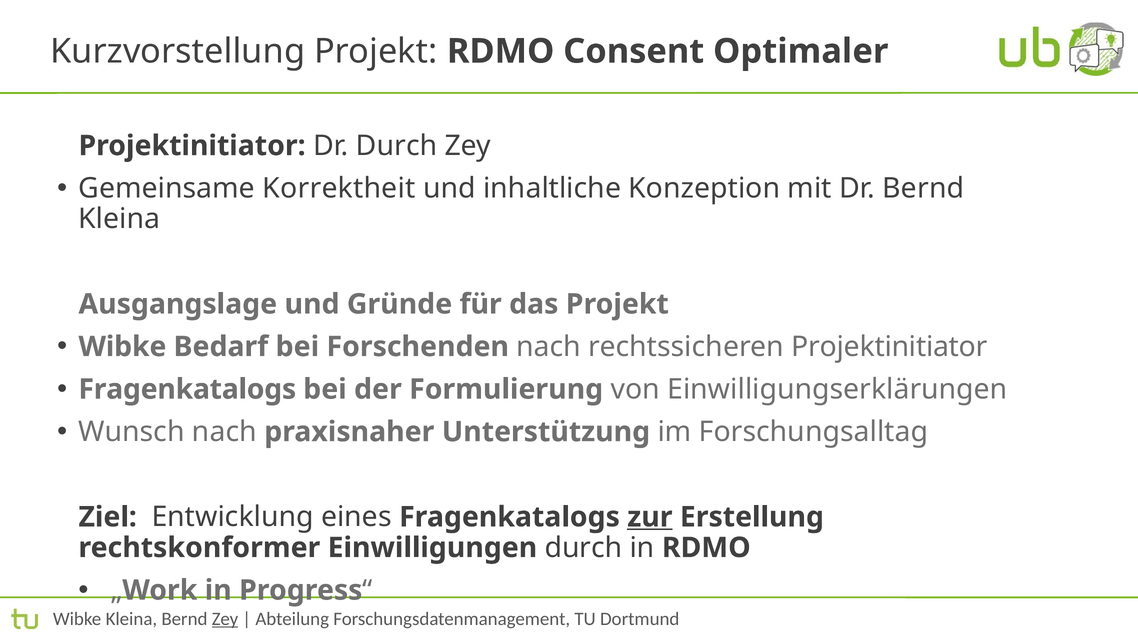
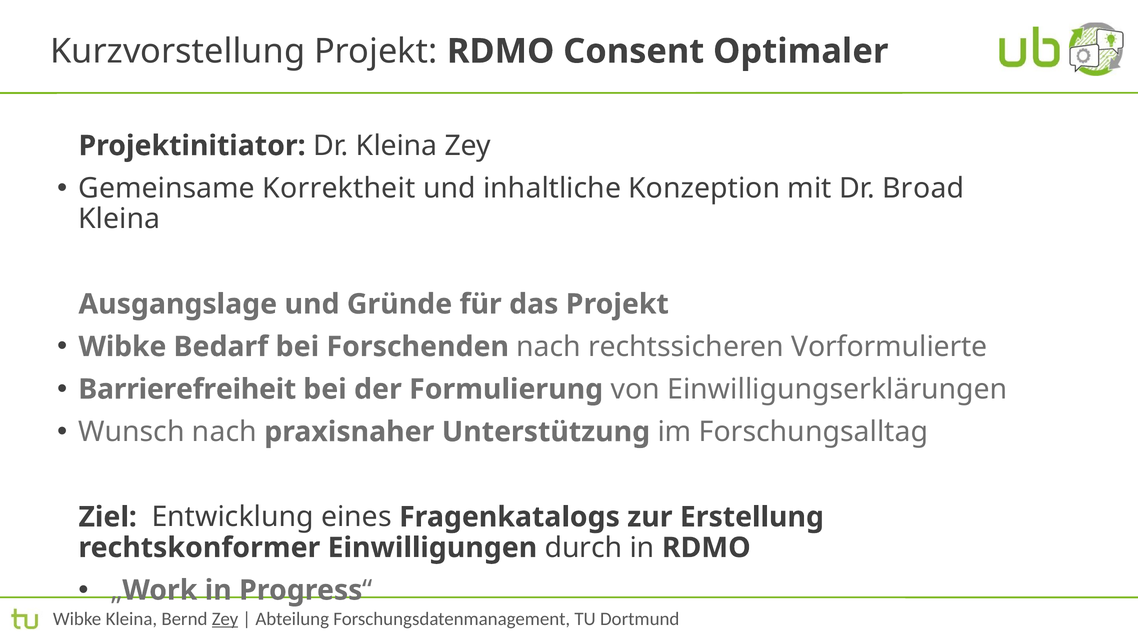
Dr Durch: Durch -> Kleina
Dr Bernd: Bernd -> Broad
rechtssicheren Projektinitiator: Projektinitiator -> Vorformulierte
Fragenkatalogs at (187, 389): Fragenkatalogs -> Barrierefreiheit
zur underline: present -> none
